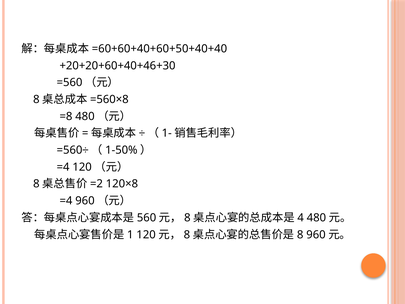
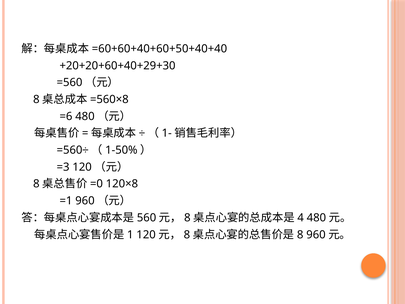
+20+20+60+40+46+30: +20+20+60+40+46+30 -> +20+20+60+40+29+30
=8: =8 -> =6
=4 at (63, 167): =4 -> =3
=2: =2 -> =0
=4 at (66, 201): =4 -> =1
